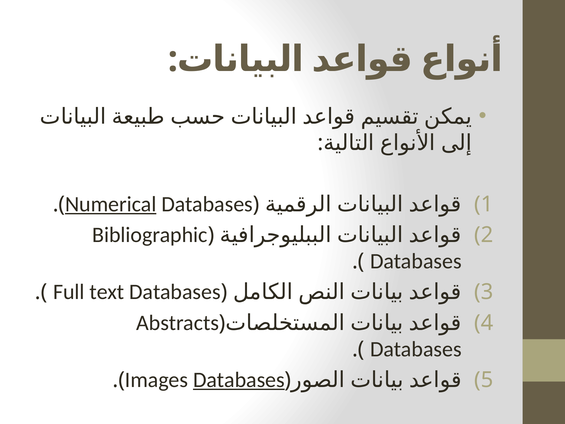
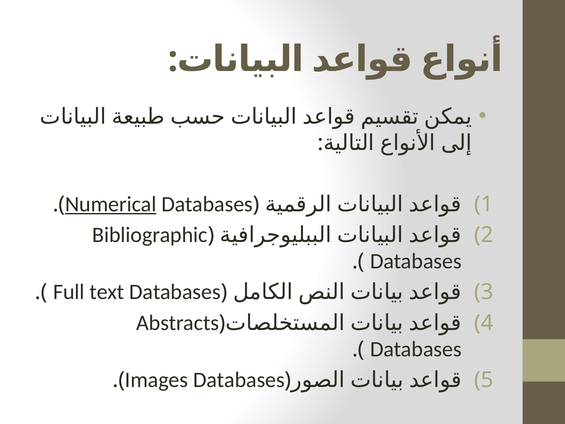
Databases at (239, 380) underline: present -> none
